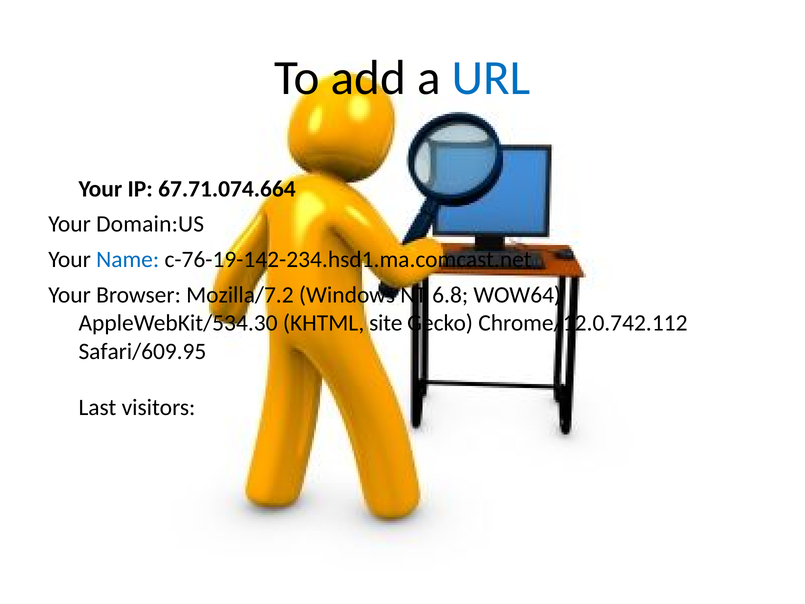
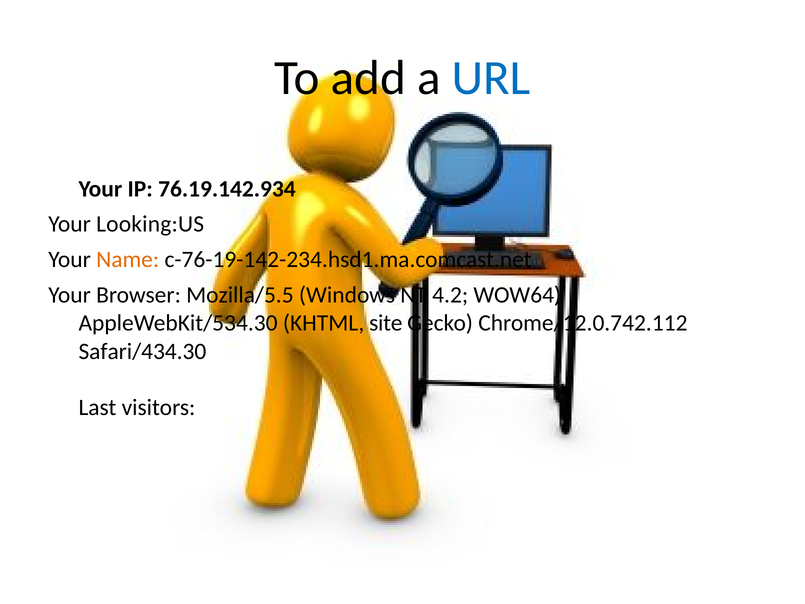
67.71.074.664: 67.71.074.664 -> 76.19.142.934
Domain:US: Domain:US -> Looking:US
Name colour: blue -> orange
Mozilla/7.2: Mozilla/7.2 -> Mozilla/5.5
6.8: 6.8 -> 4.2
Safari/609.95: Safari/609.95 -> Safari/434.30
